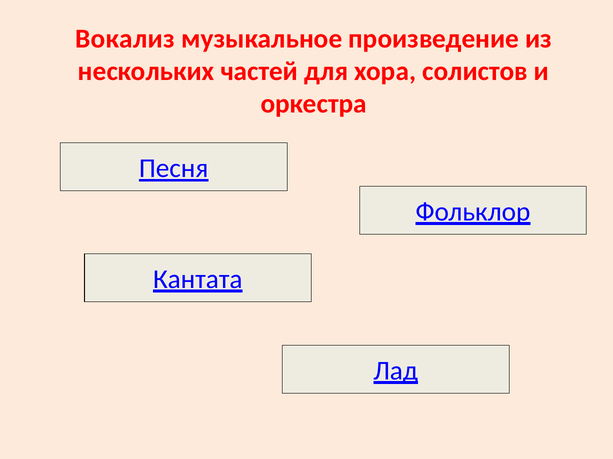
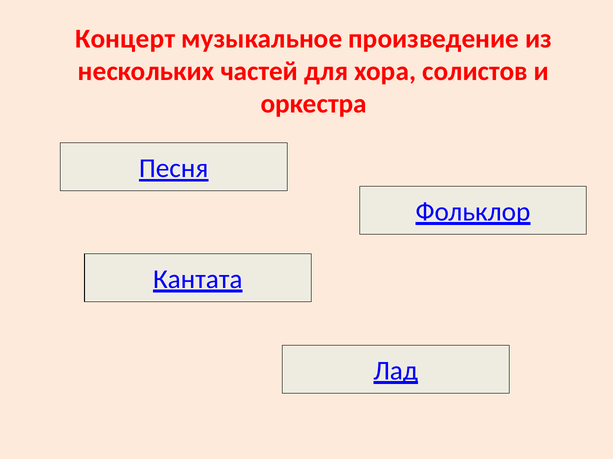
Вокализ: Вокализ -> Концерт
